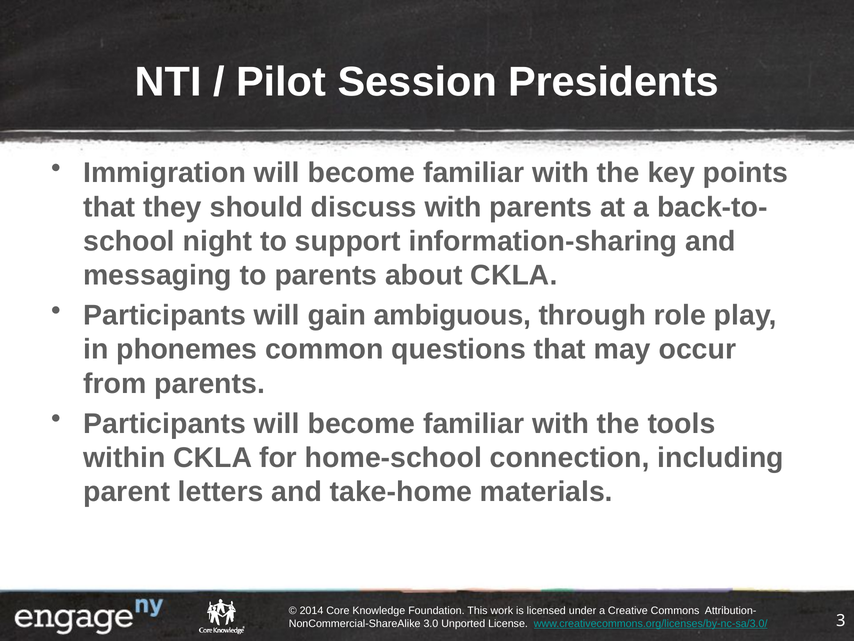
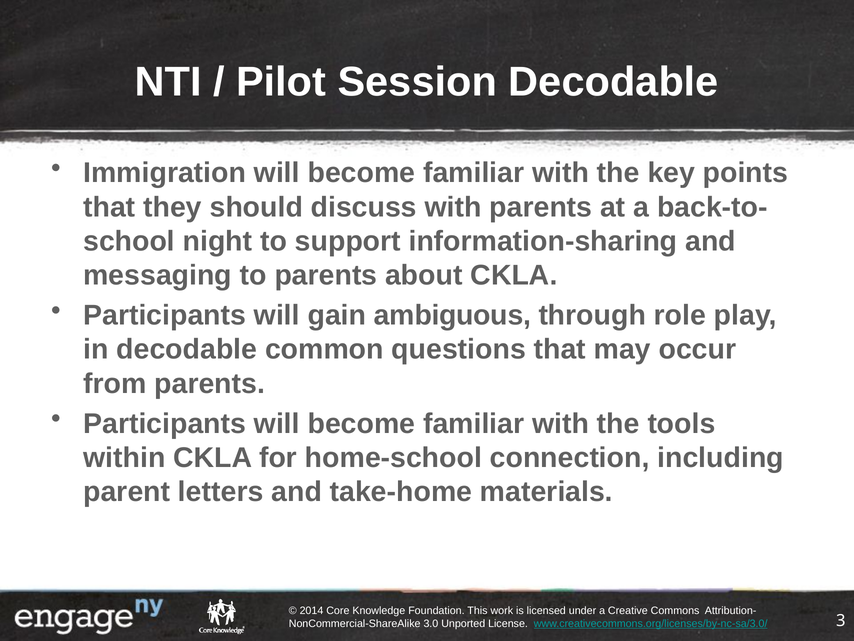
Session Presidents: Presidents -> Decodable
in phonemes: phonemes -> decodable
